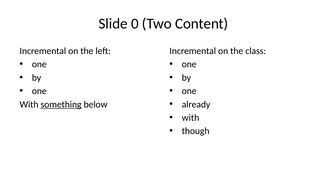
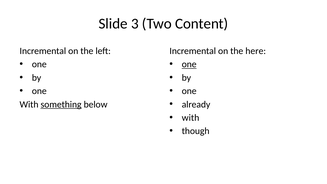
0: 0 -> 3
class: class -> here
one at (189, 64) underline: none -> present
